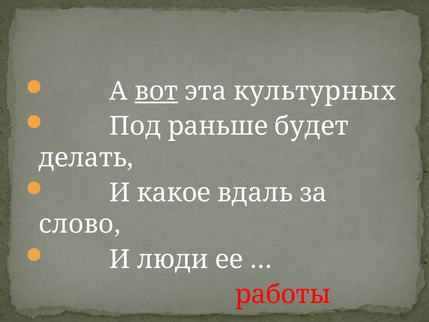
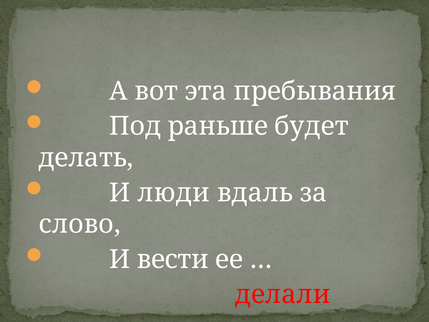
вот underline: present -> none
культурных: культурных -> пребывания
какое: какое -> люди
люди: люди -> вести
работы: работы -> делали
